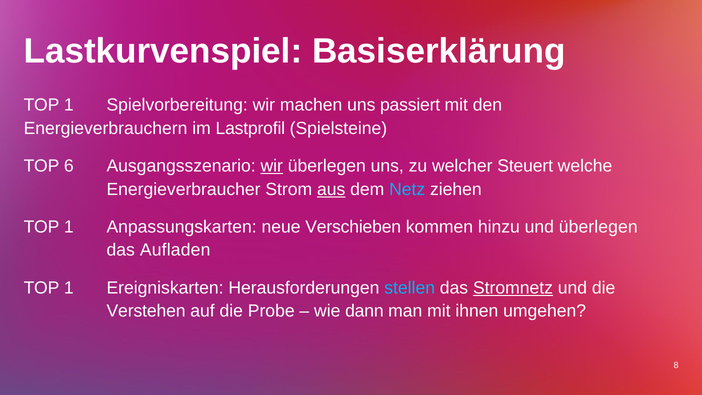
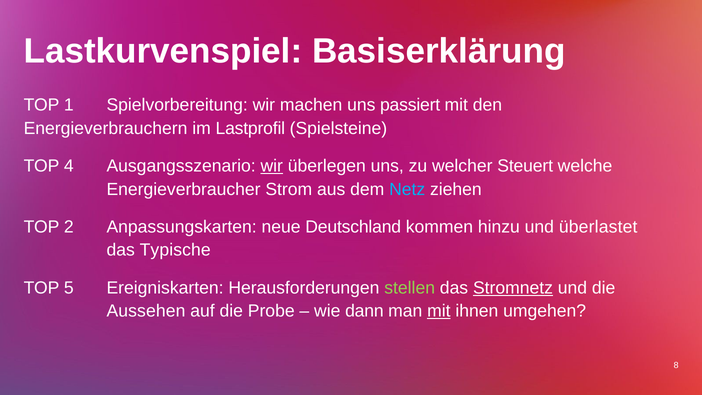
6: 6 -> 4
aus underline: present -> none
1 at (69, 227): 1 -> 2
Verschieben: Verschieben -> Deutschland
und überlegen: überlegen -> überlastet
Aufladen: Aufladen -> Typische
1 at (69, 288): 1 -> 5
stellen colour: light blue -> light green
Verstehen: Verstehen -> Aussehen
mit at (439, 311) underline: none -> present
